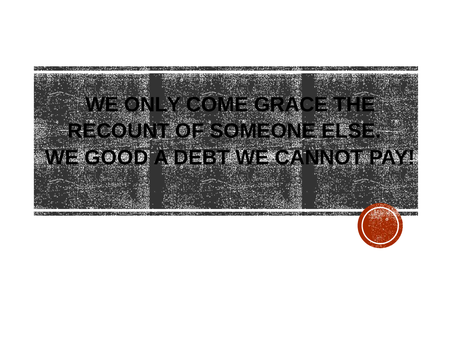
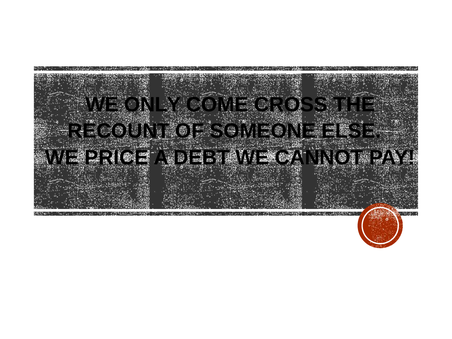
GRACE: GRACE -> CROSS
GOOD: GOOD -> PRICE
